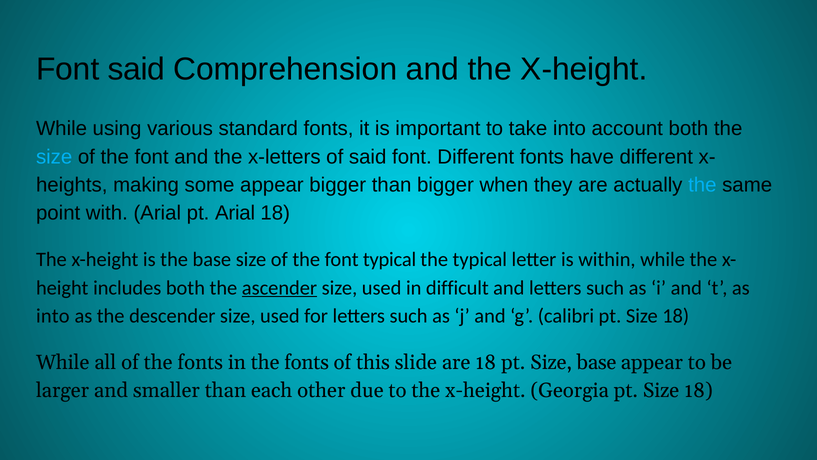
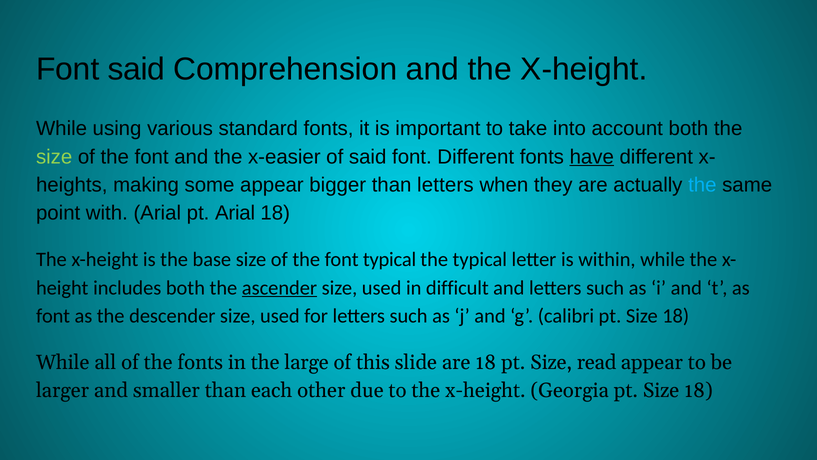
size at (54, 157) colour: light blue -> light green
x-letters: x-letters -> x-easier
have underline: none -> present
than bigger: bigger -> letters
into at (53, 316): into -> font
in the fonts: fonts -> large
Size base: base -> read
